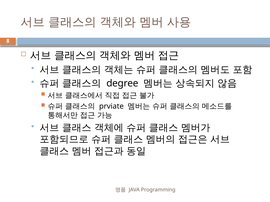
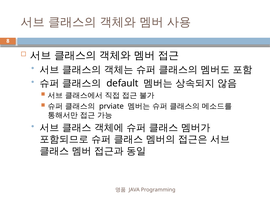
degree: degree -> default
